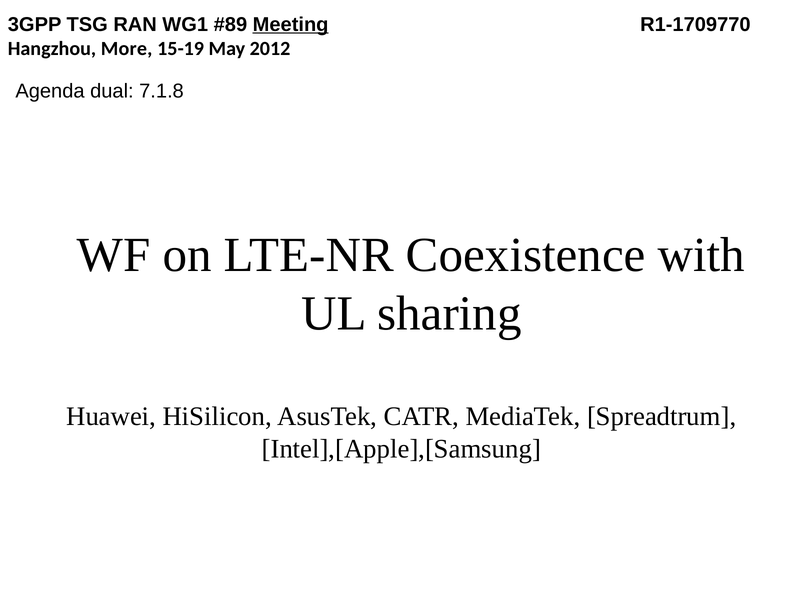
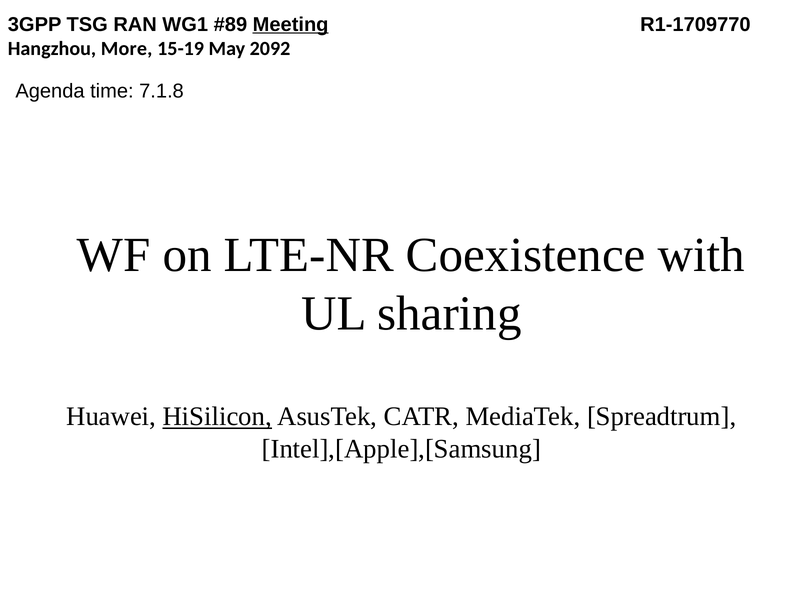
2012: 2012 -> 2092
dual: dual -> time
HiSilicon underline: none -> present
